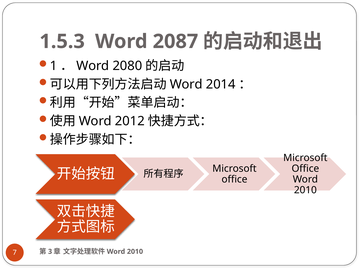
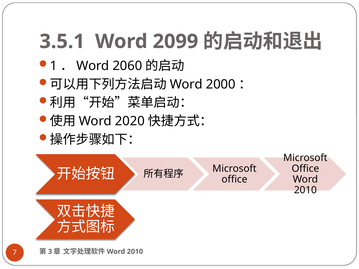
1.5.3: 1.5.3 -> 3.5.1
2087: 2087 -> 2099
2080: 2080 -> 2060
2014: 2014 -> 2000
2012: 2012 -> 2020
